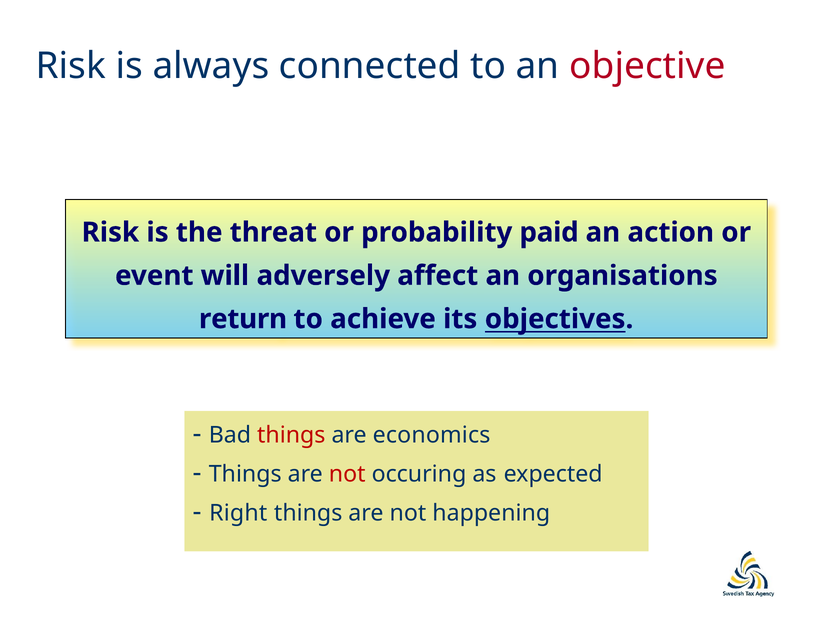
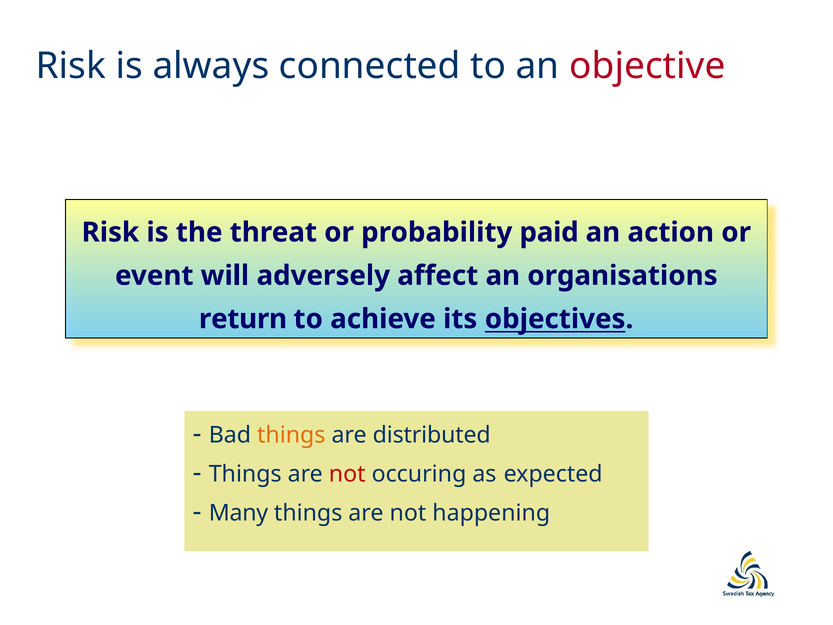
things at (291, 435) colour: red -> orange
economics: economics -> distributed
Right: Right -> Many
